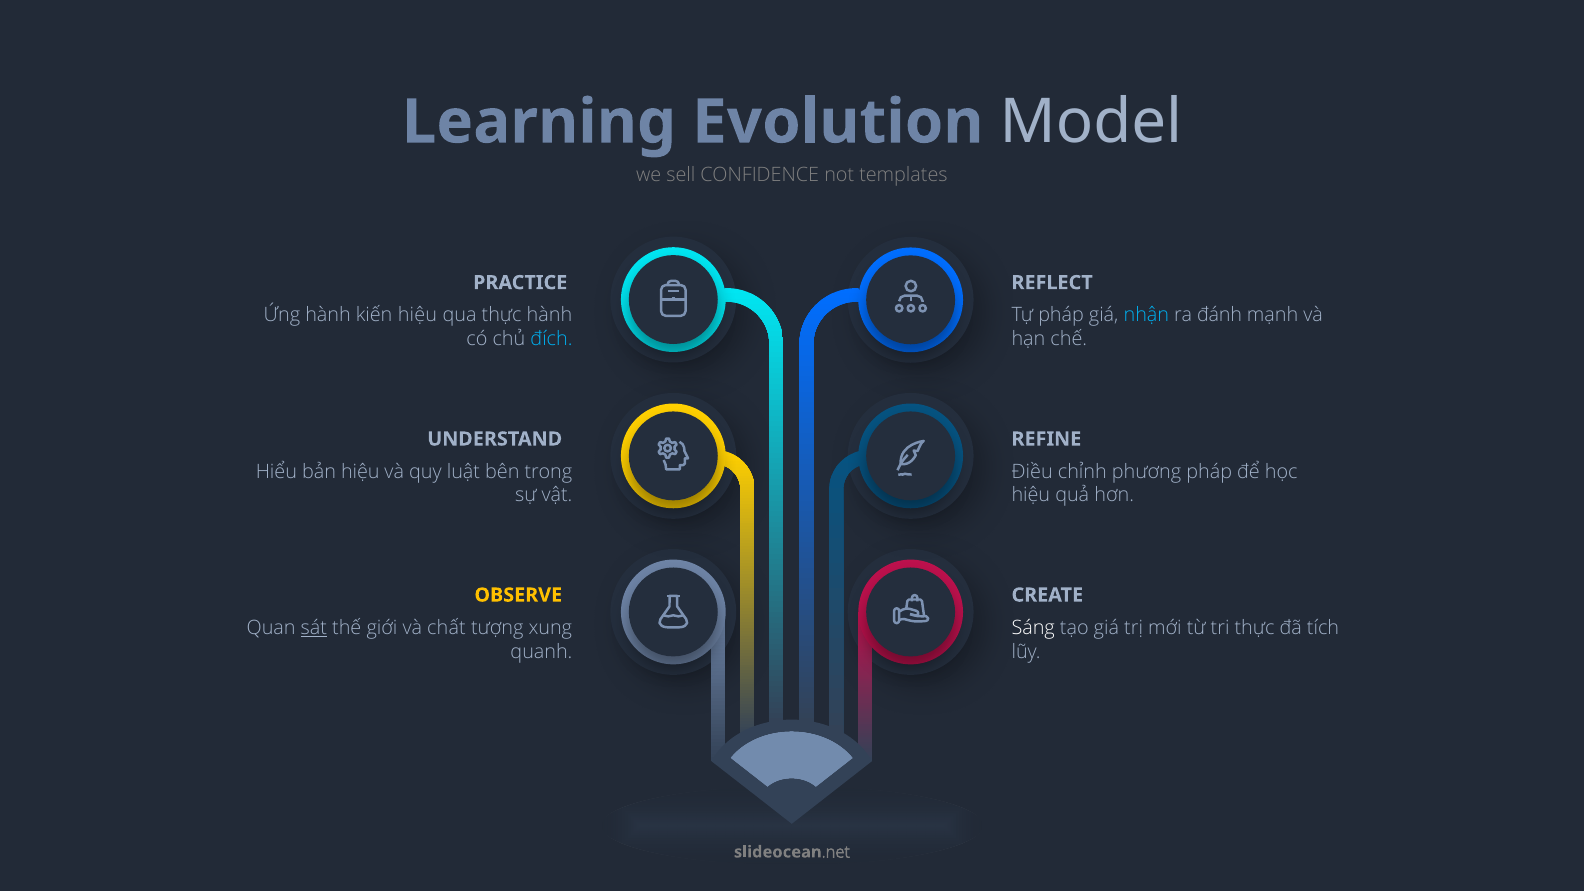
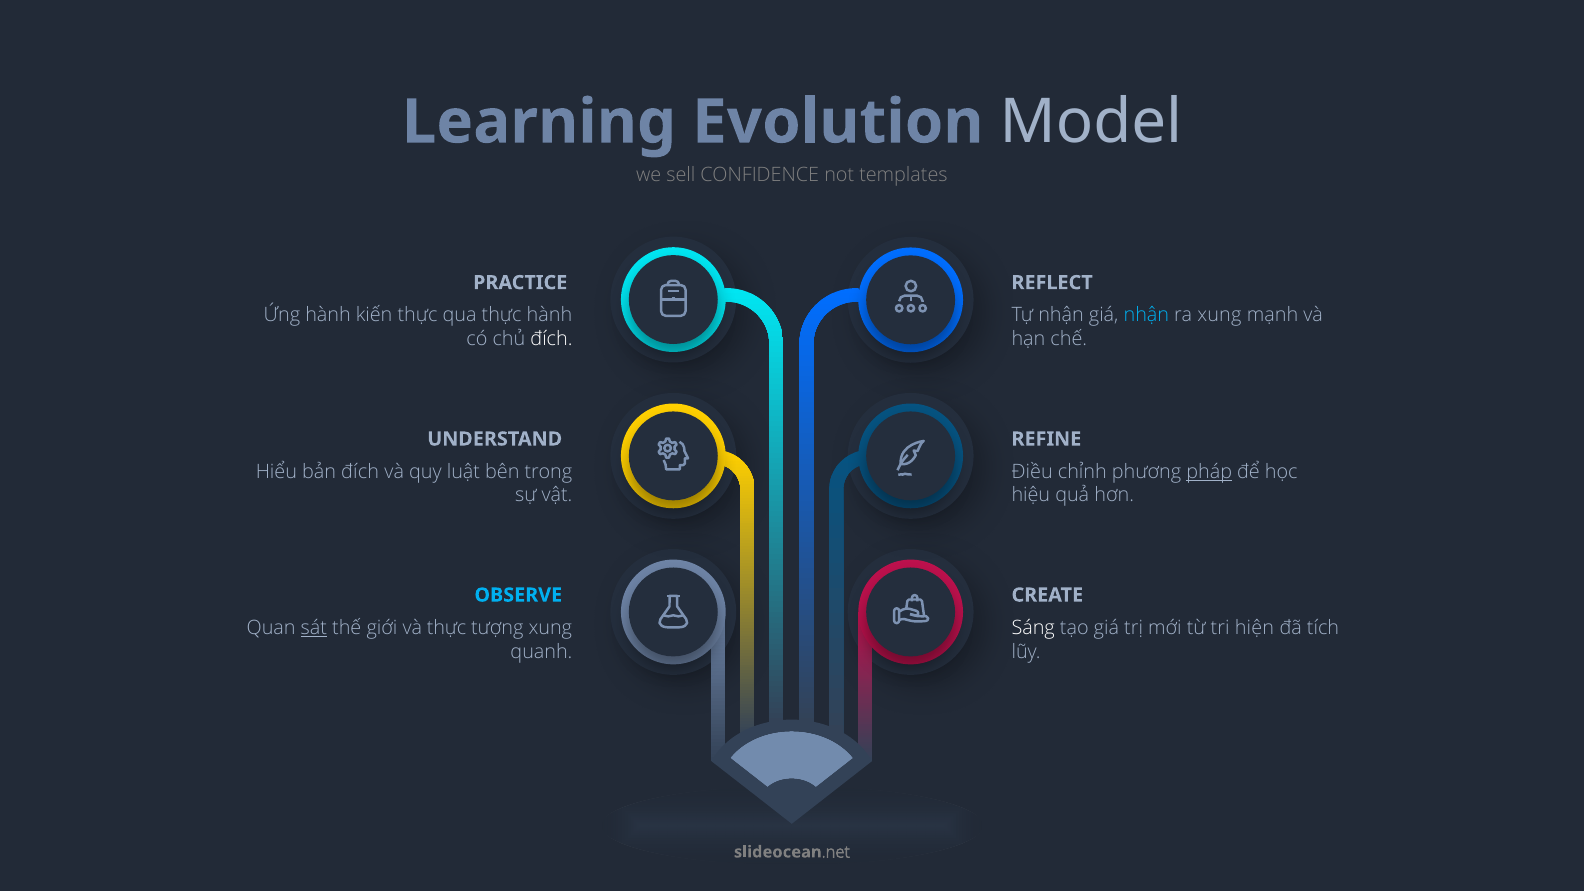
kiến hiệu: hiệu -> thực
Tự pháp: pháp -> nhận
ra đánh: đánh -> xung
đích at (551, 339) colour: light blue -> white
bản hiệu: hiệu -> đích
pháp at (1209, 472) underline: none -> present
OBSERVE colour: yellow -> light blue
và chất: chất -> thực
tri thực: thực -> hiện
